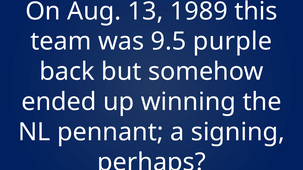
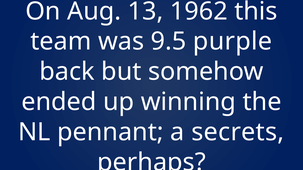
1989: 1989 -> 1962
signing: signing -> secrets
